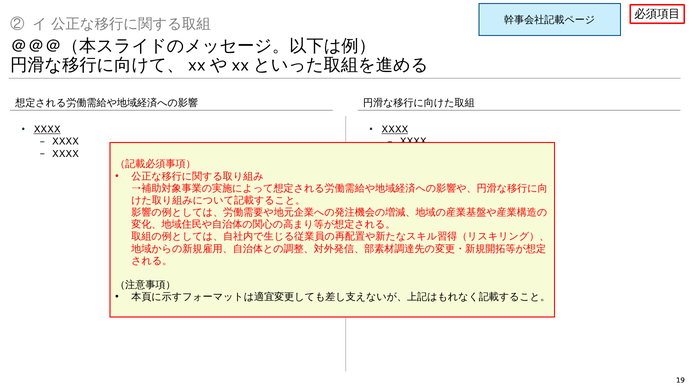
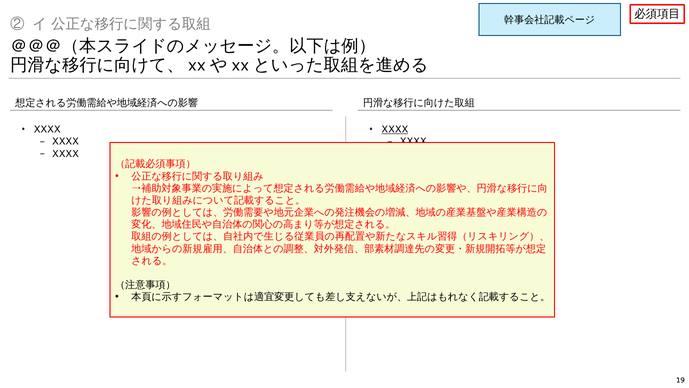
XXXX at (47, 129) underline: present -> none
